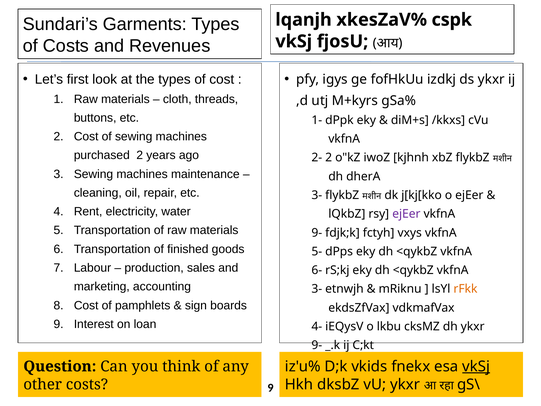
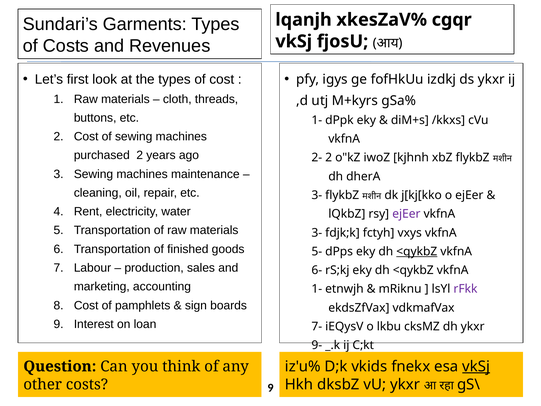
cspk: cspk -> cgqr
9- at (317, 233): 9- -> 3-
<qykbZ at (417, 251) underline: none -> present
3- at (317, 289): 3- -> 1-
rFkk colour: orange -> purple
4-: 4- -> 7-
